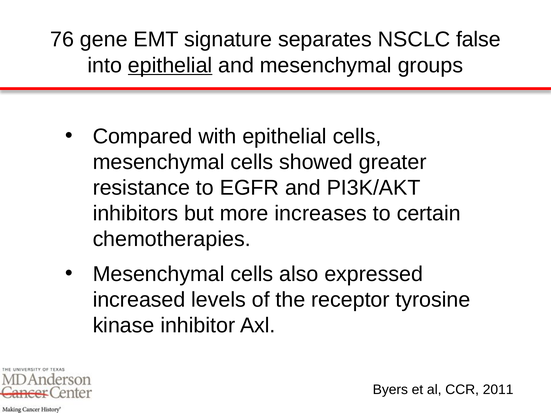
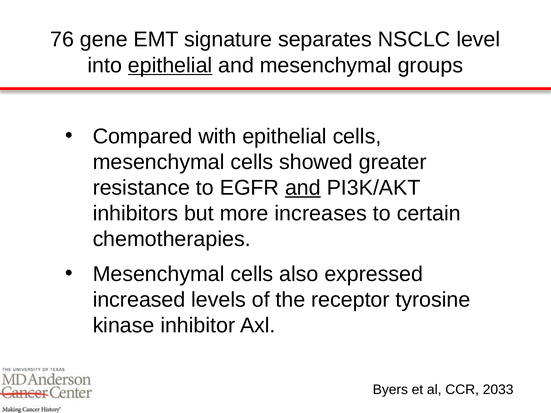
false: false -> level
and at (303, 188) underline: none -> present
2011: 2011 -> 2033
